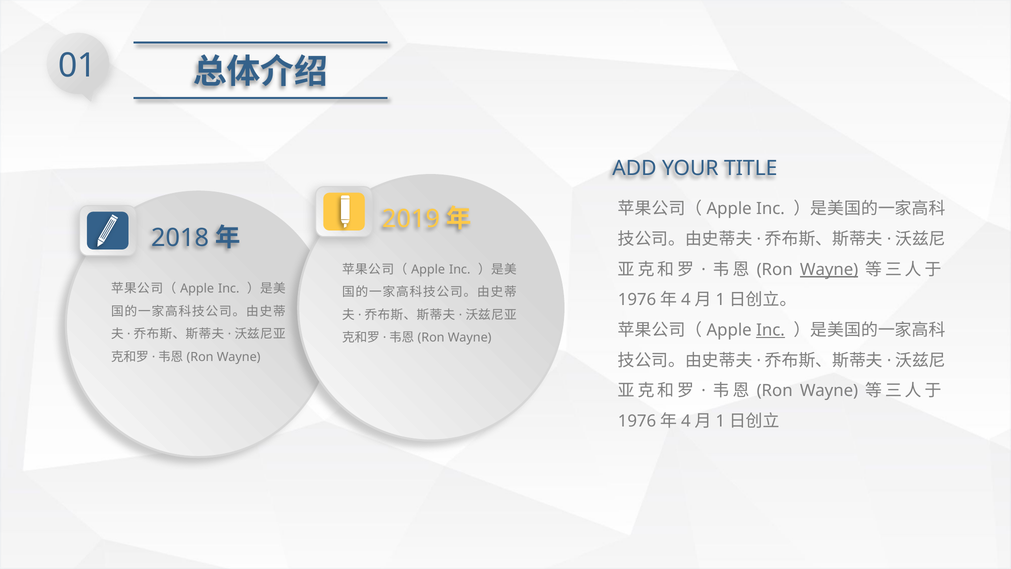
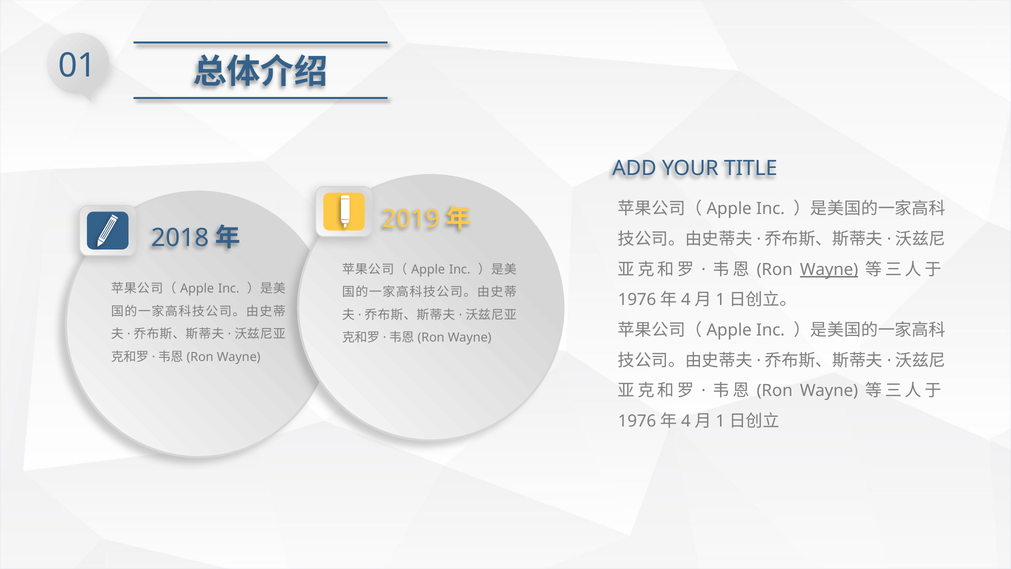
Inc at (771, 330) underline: present -> none
